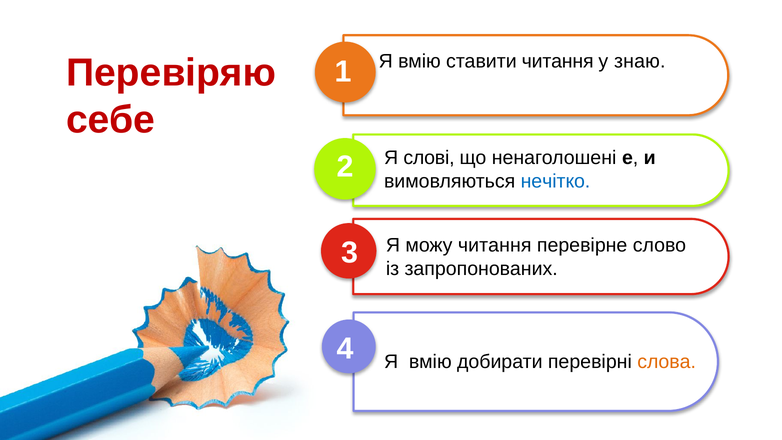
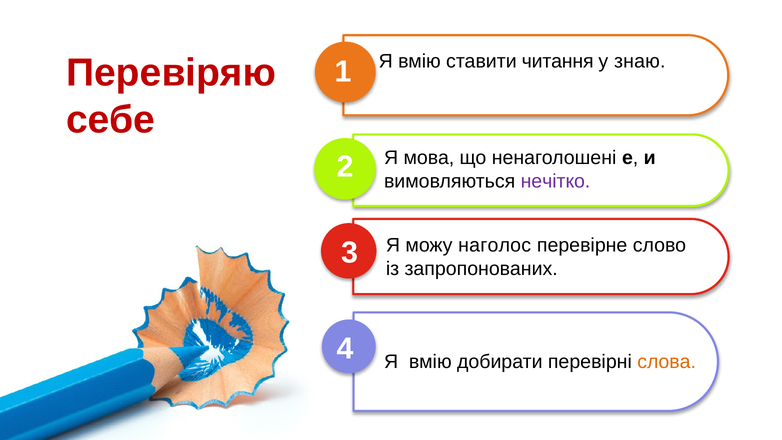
слові: слові -> мова
нечітко colour: blue -> purple
можу читання: читання -> наголос
